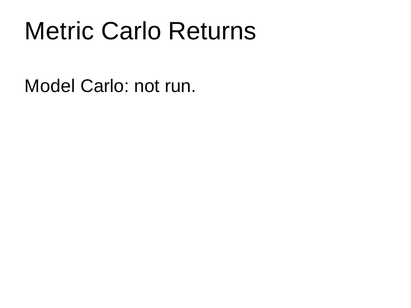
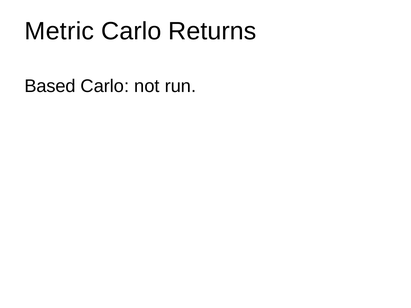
Model: Model -> Based
